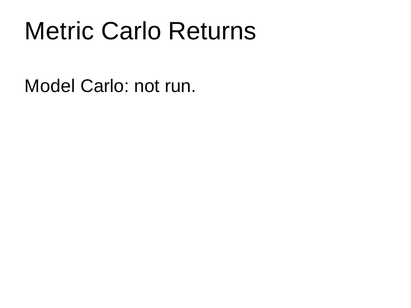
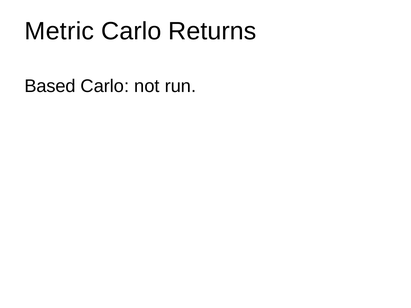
Model: Model -> Based
